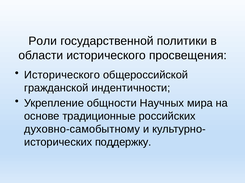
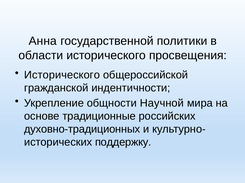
Роли: Роли -> Анна
Научных: Научных -> Научной
духовно-самобытному: духовно-самобытному -> духовно-традиционных
